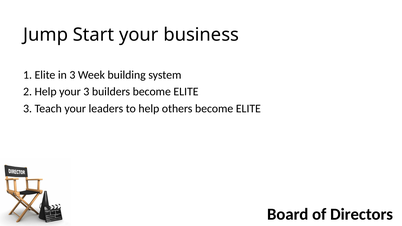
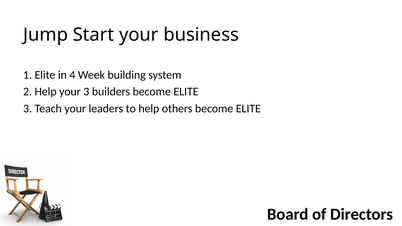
in 3: 3 -> 4
